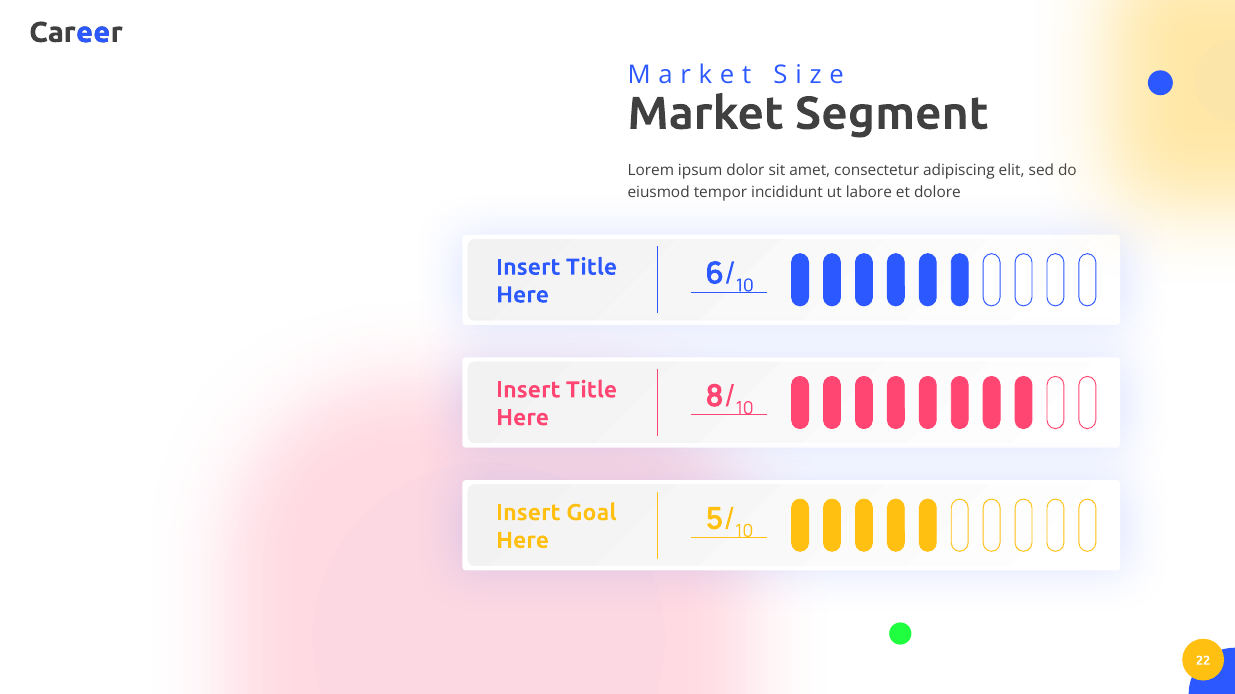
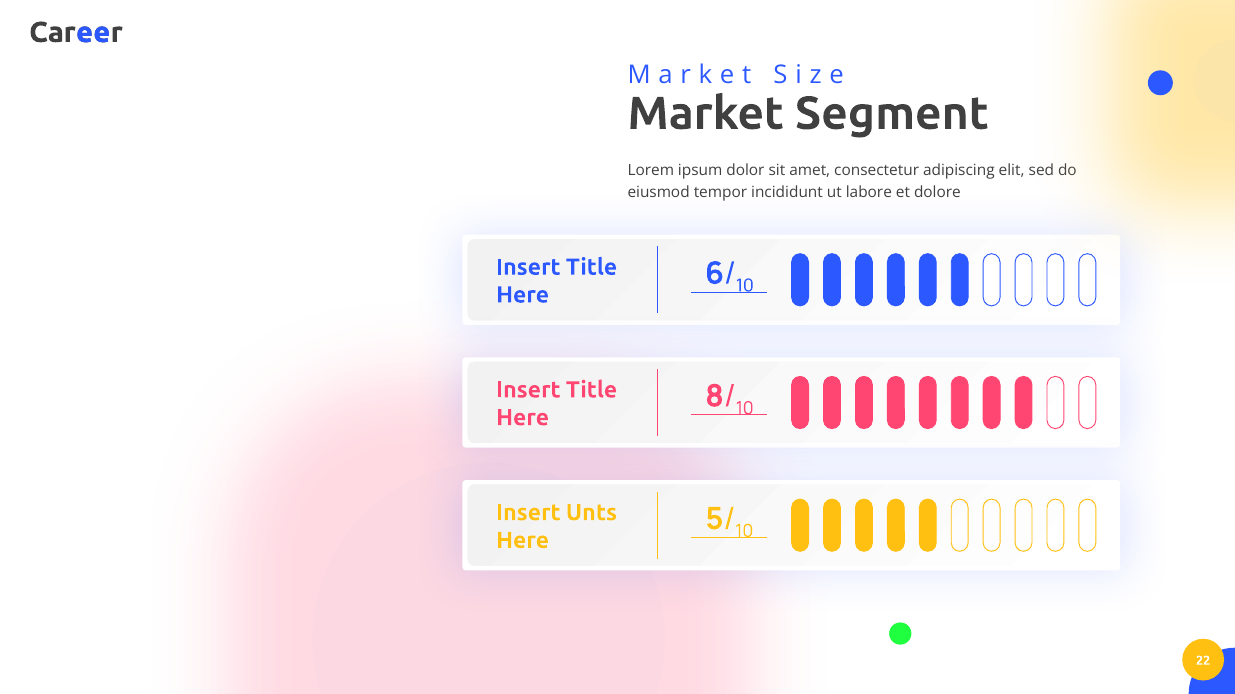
Goal: Goal -> Unts
